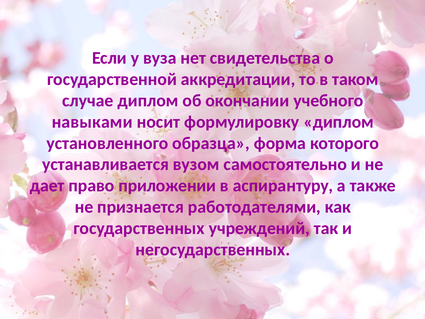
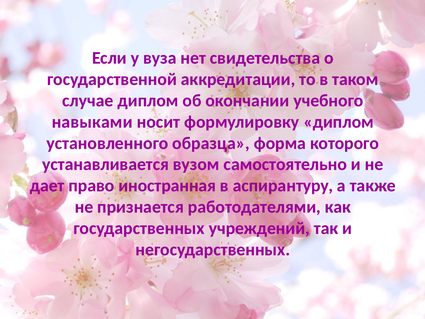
приложении: приложении -> иностранная
